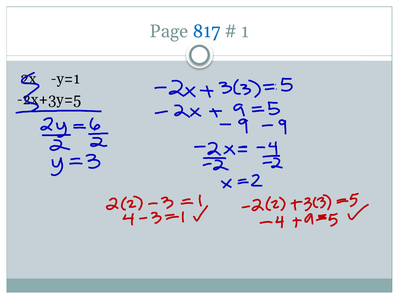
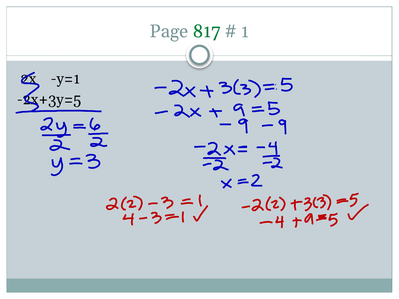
817 colour: blue -> green
